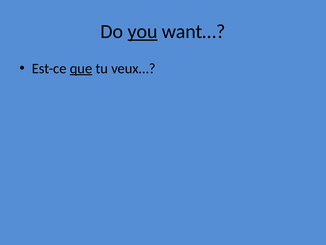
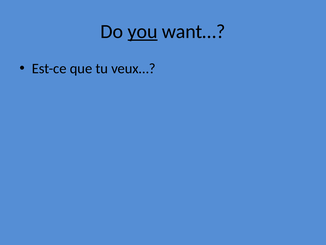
que underline: present -> none
